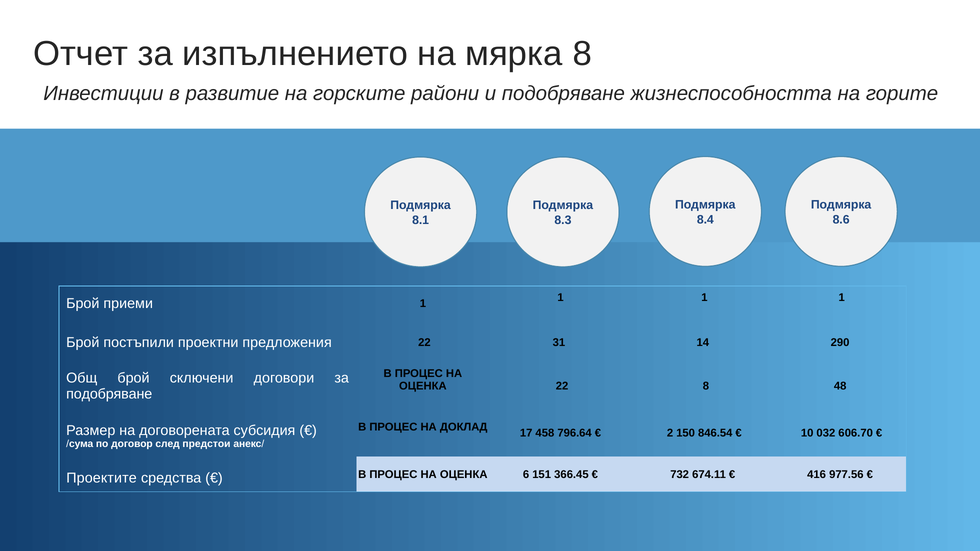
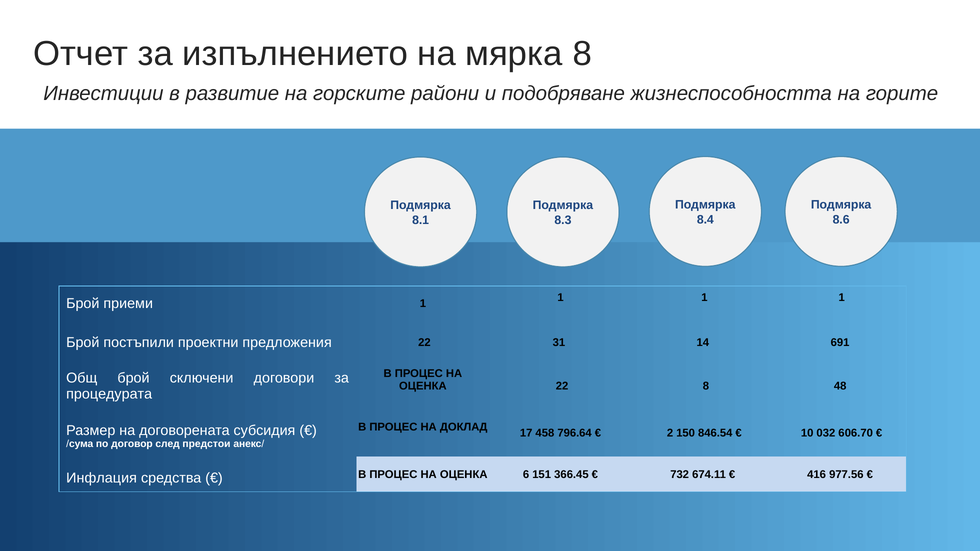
290: 290 -> 691
подобряване at (109, 394): подобряване -> процедурата
Проектите: Проектите -> Инфлация
